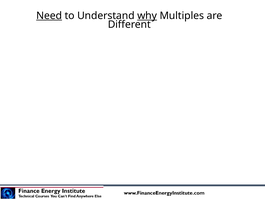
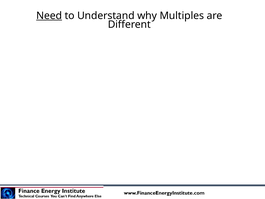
why underline: present -> none
